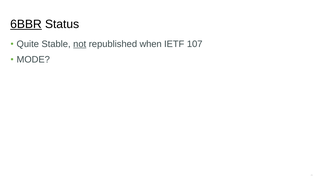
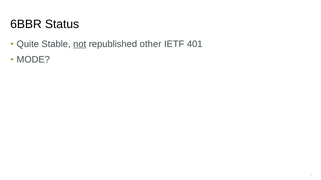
6BBR underline: present -> none
when: when -> other
107: 107 -> 401
